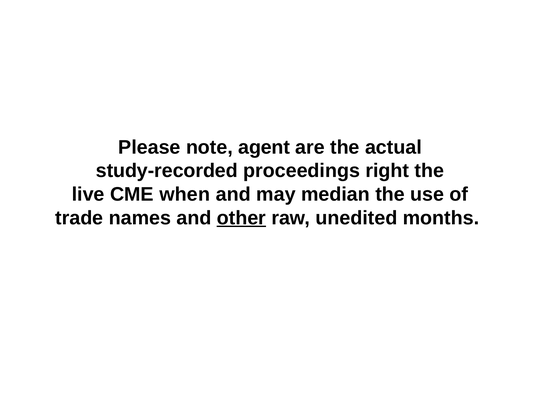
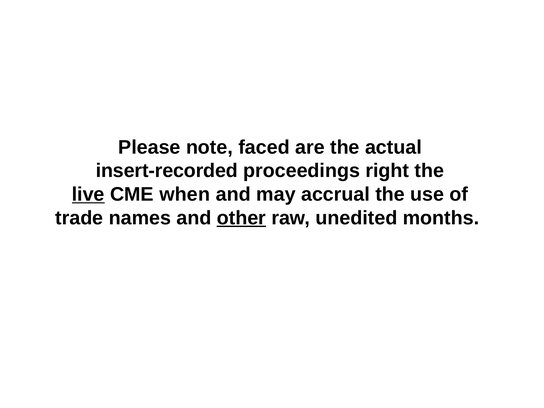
agent: agent -> faced
study-recorded: study-recorded -> insert-recorded
live underline: none -> present
median: median -> accrual
